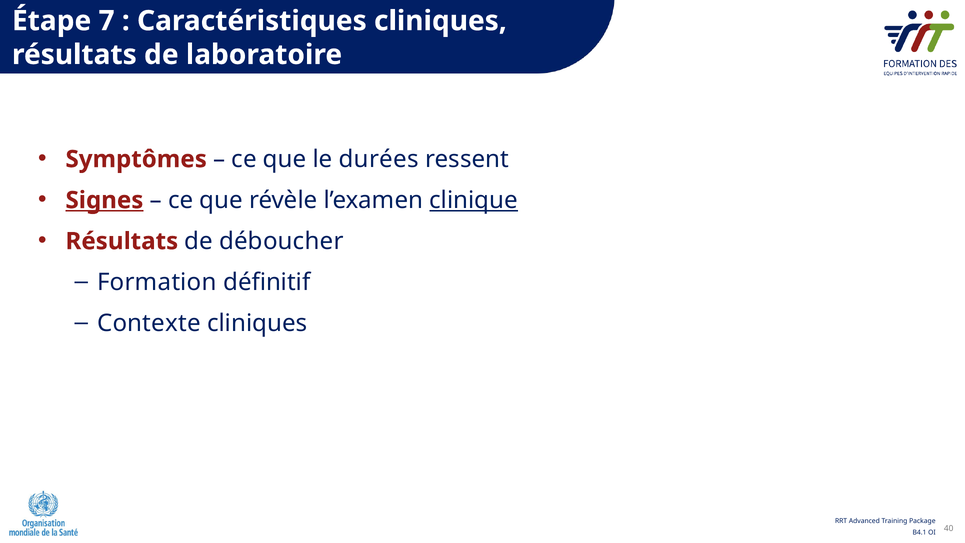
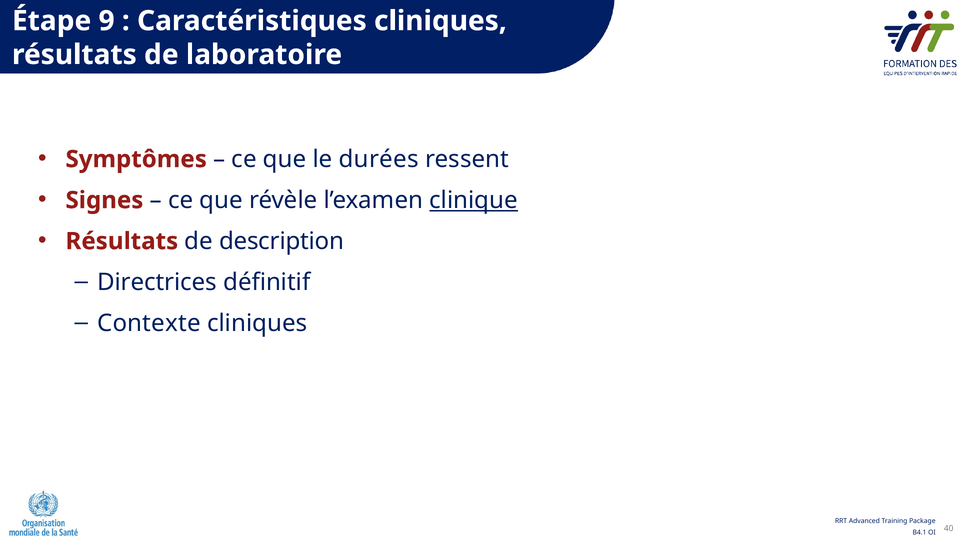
7: 7 -> 9
Signes underline: present -> none
déboucher: déboucher -> description
Formation: Formation -> Directrices
